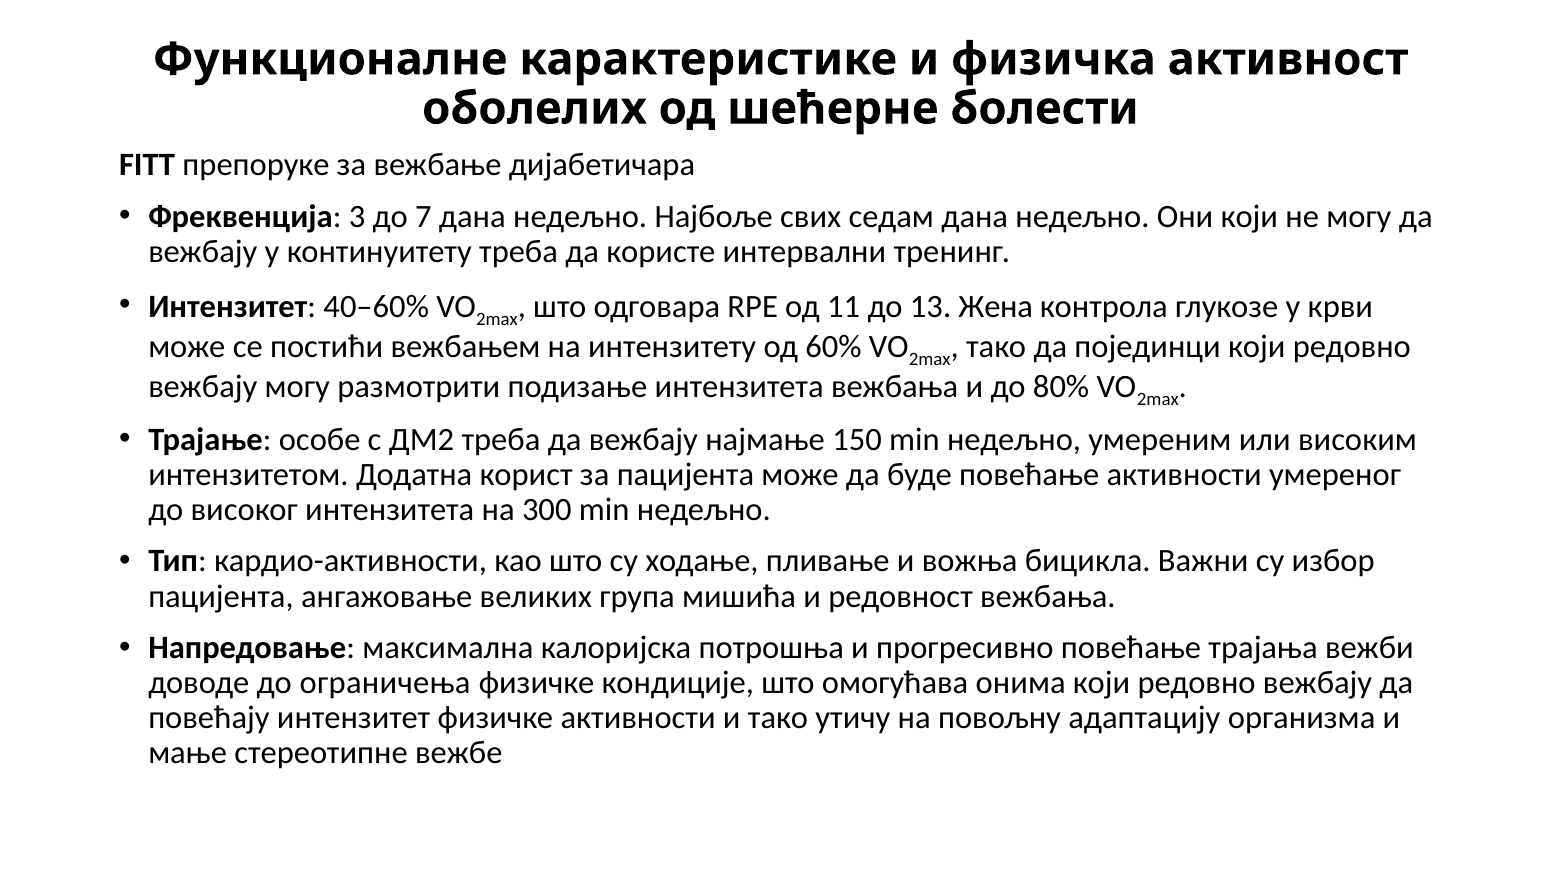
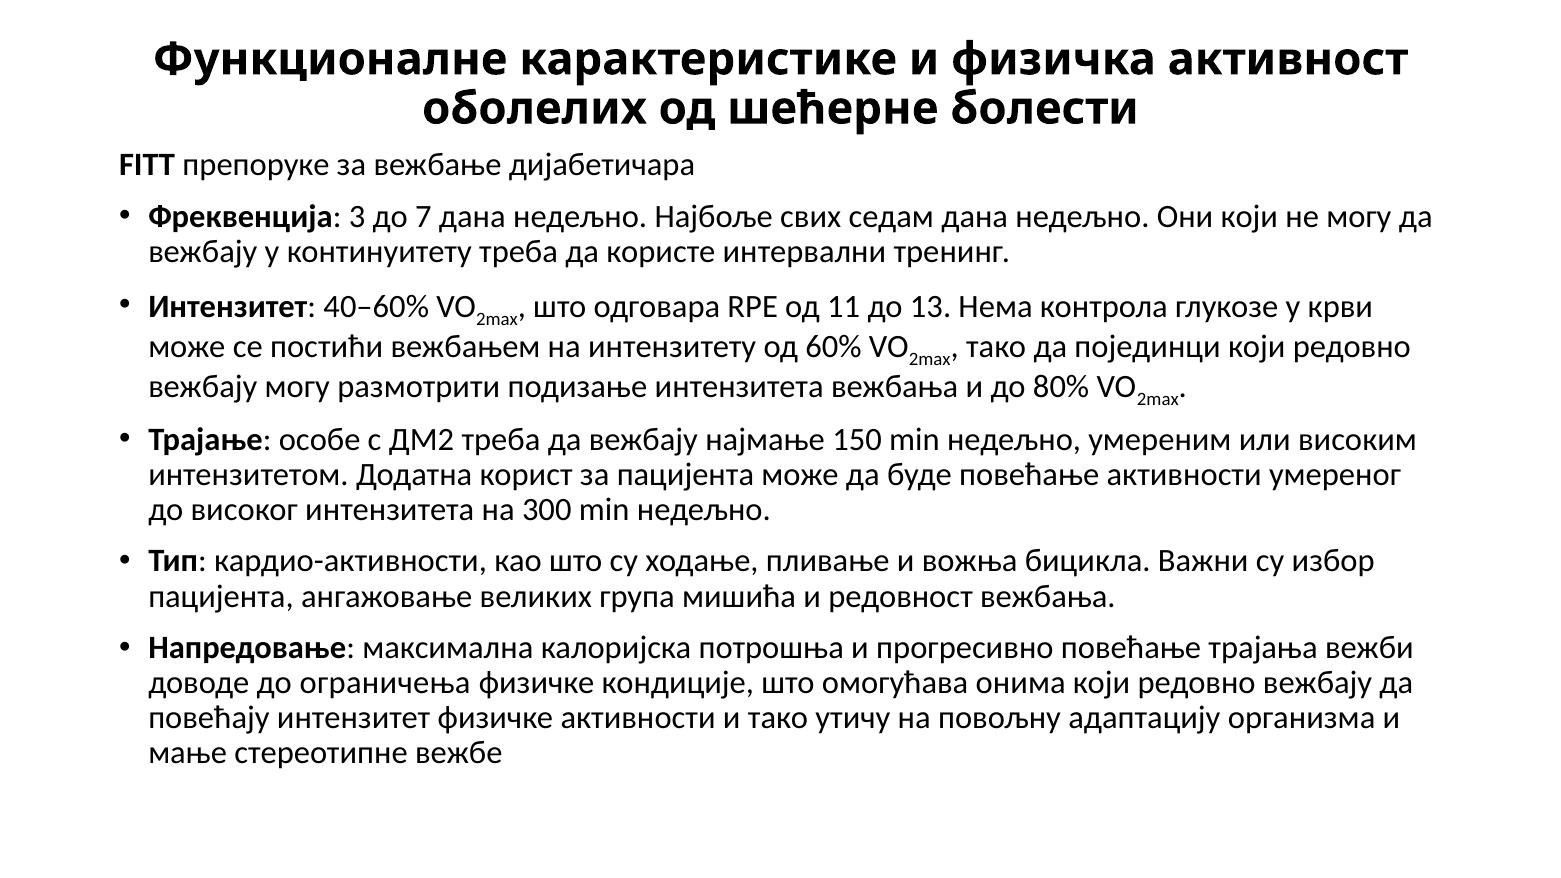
Жена: Жена -> Нема
